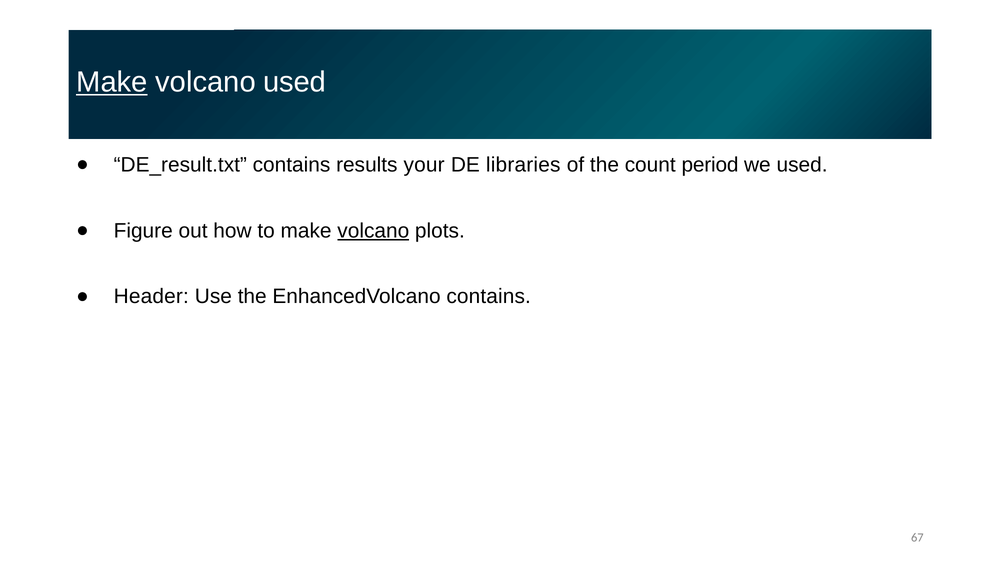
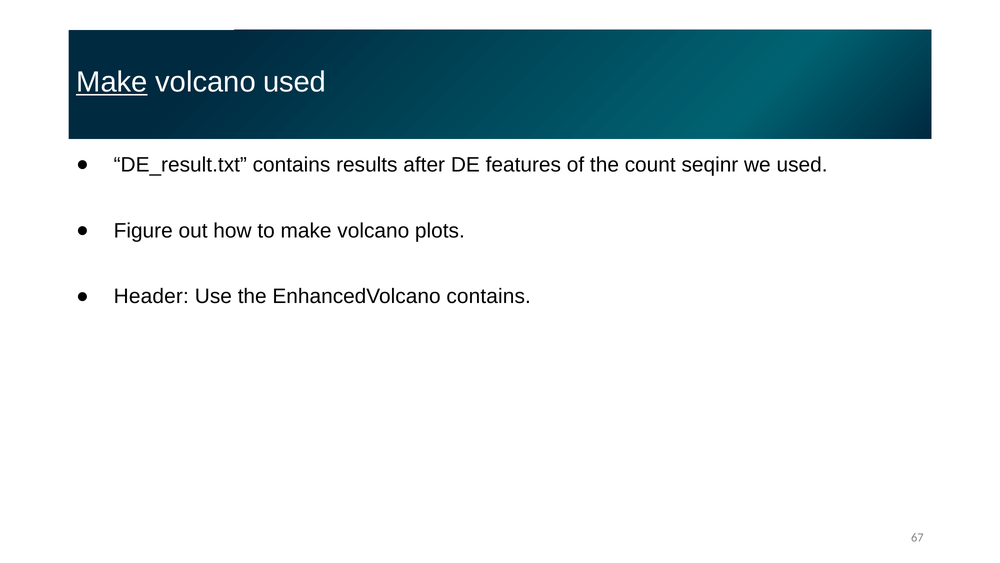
your: your -> after
libraries: libraries -> features
period: period -> seqinr
volcano at (373, 230) underline: present -> none
